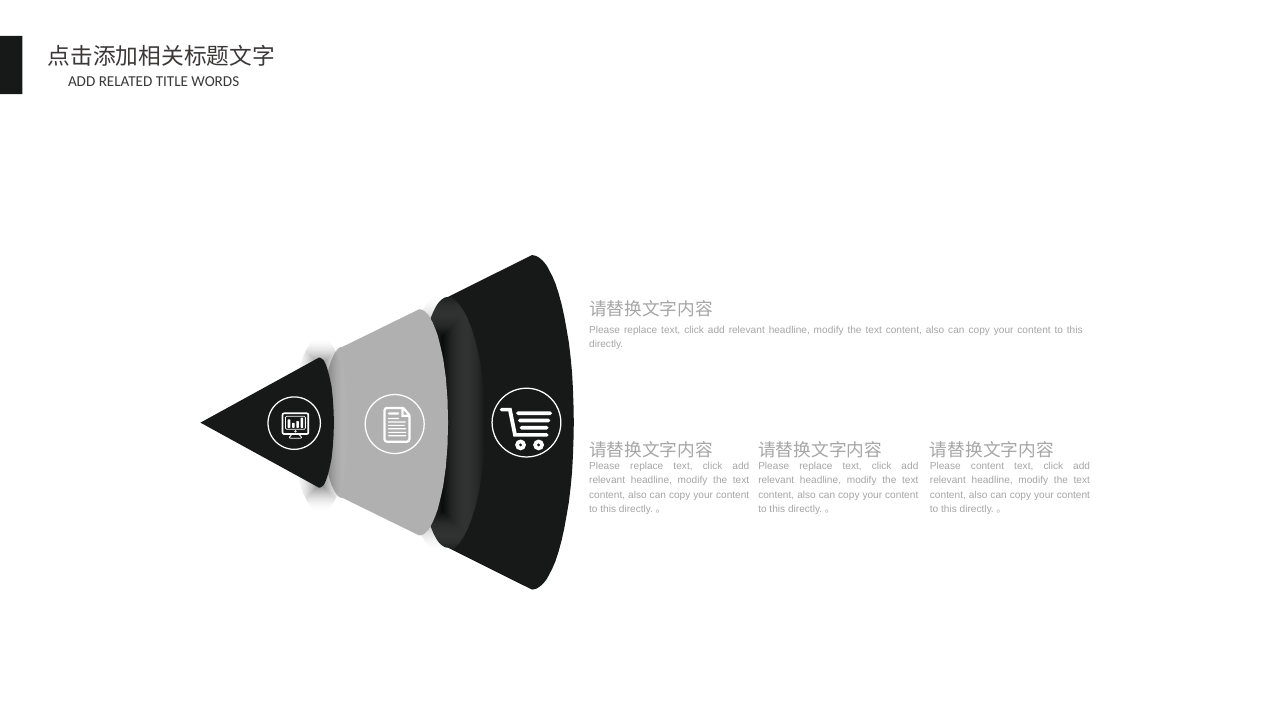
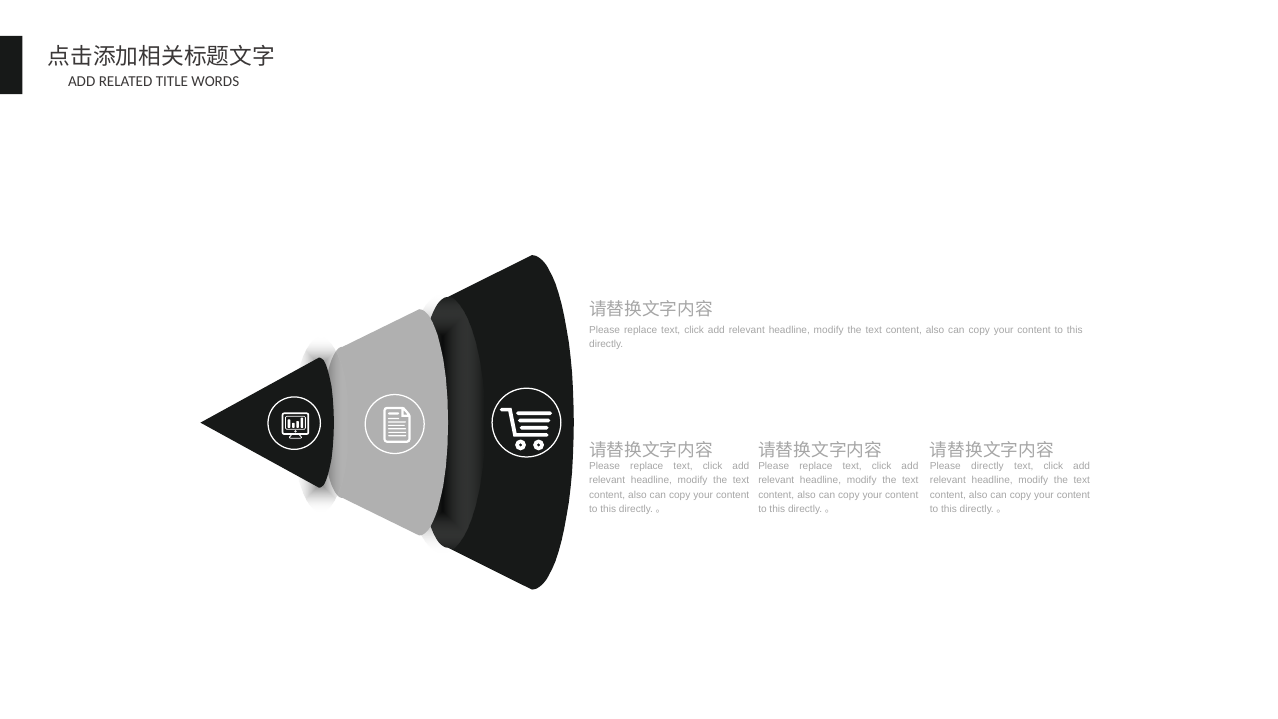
Please content: content -> directly
